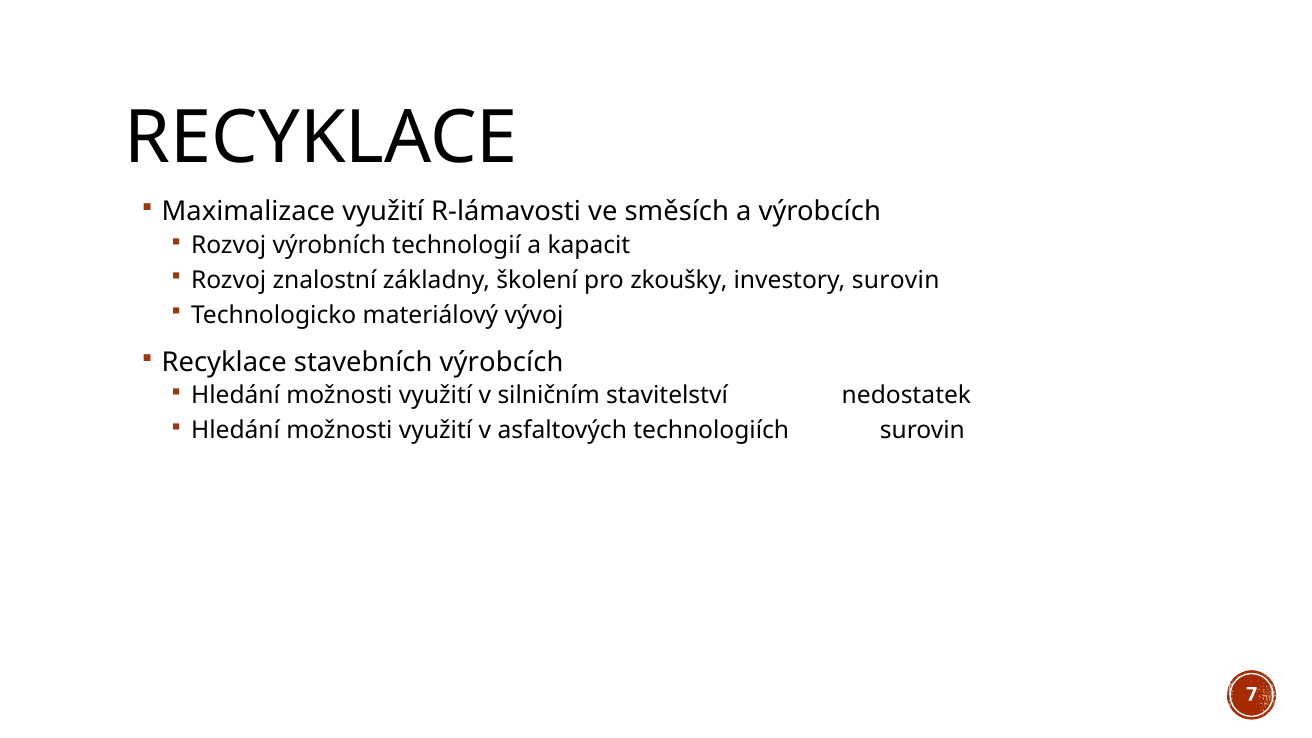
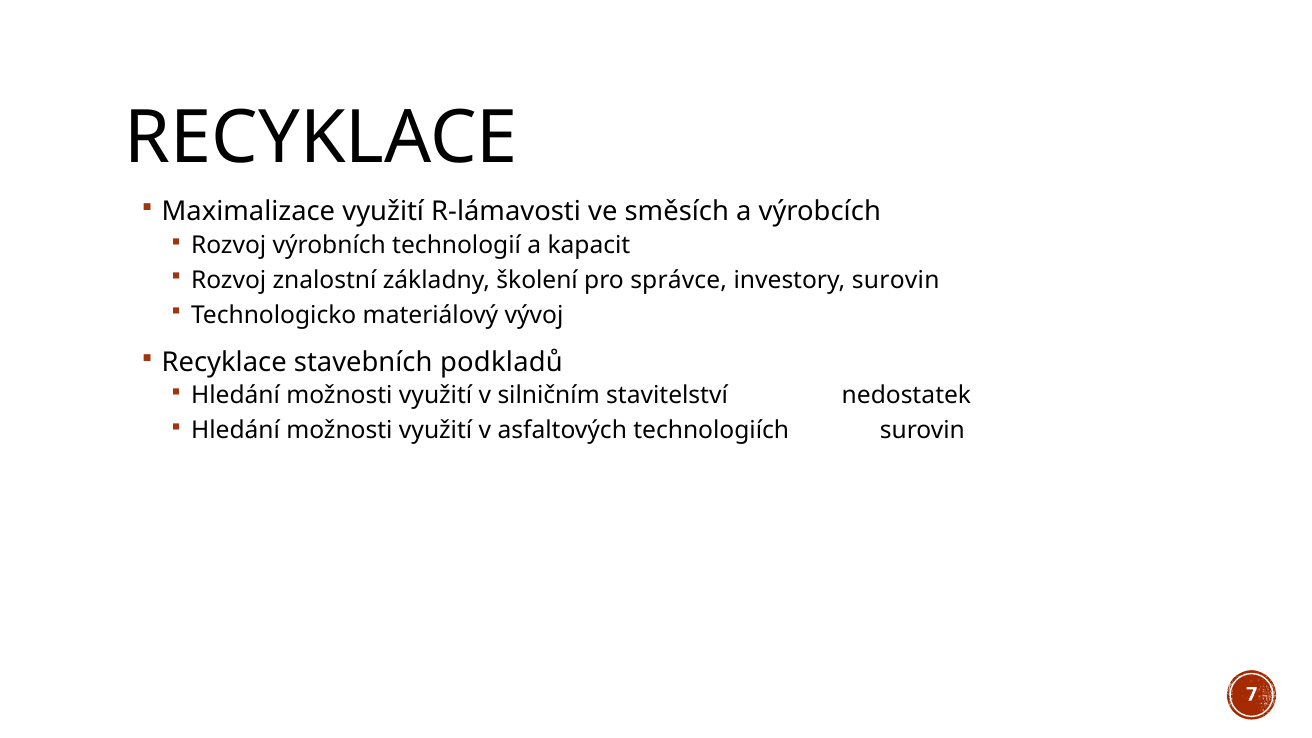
zkoušky: zkoušky -> správce
stavebních výrobcích: výrobcích -> podkladů
